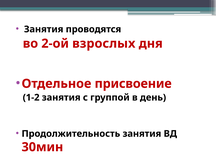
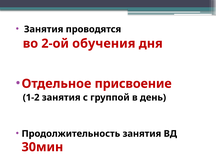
взрослых: взрослых -> обучения
